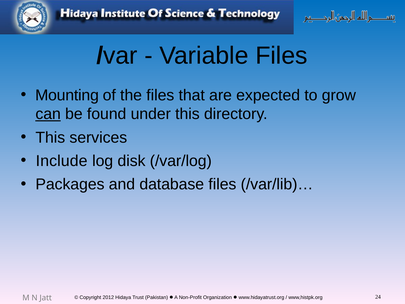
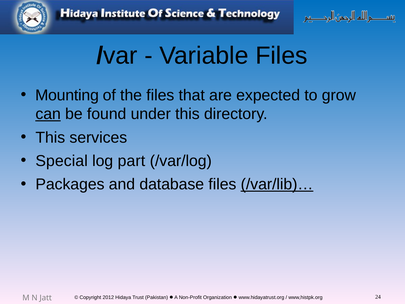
Include: Include -> Special
disk: disk -> part
/var/lib)… underline: none -> present
